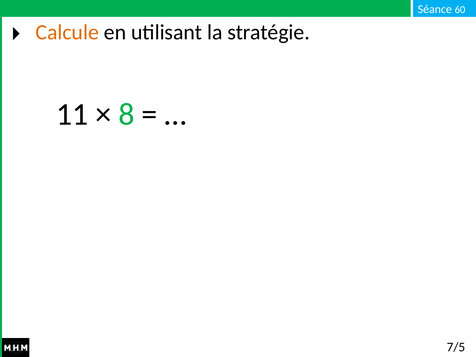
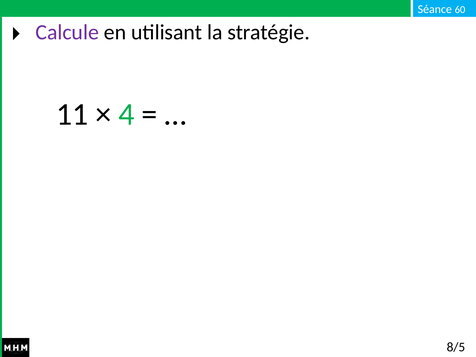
Calcule colour: orange -> purple
8: 8 -> 4
7/5: 7/5 -> 8/5
